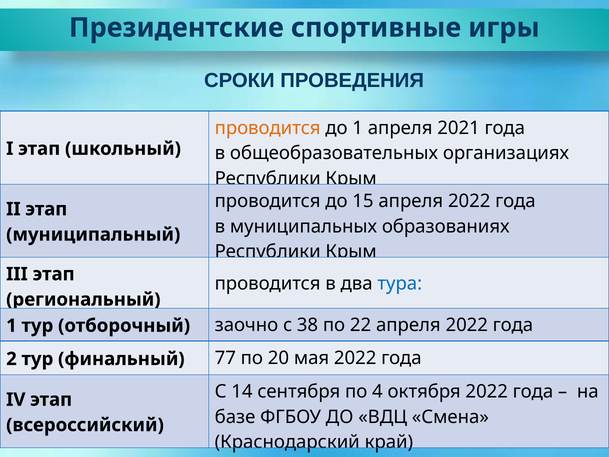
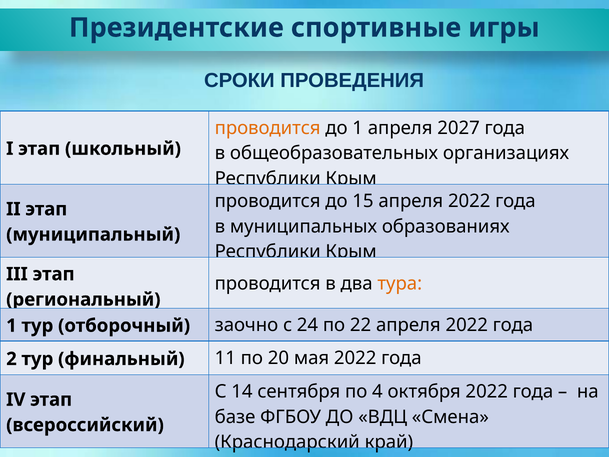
2021: 2021 -> 2027
тура colour: blue -> orange
38: 38 -> 24
77: 77 -> 11
